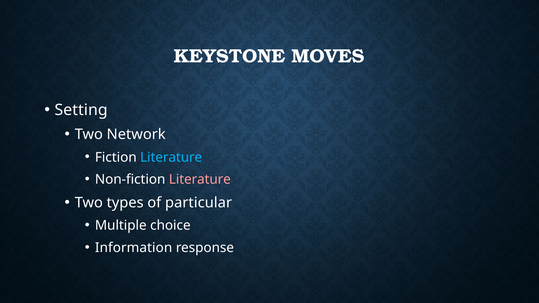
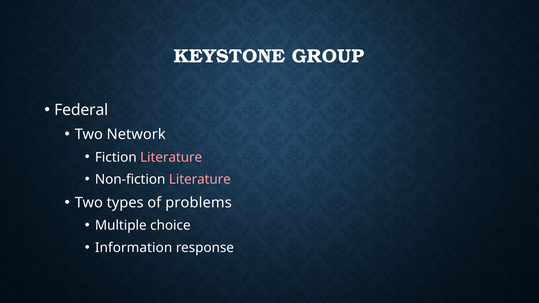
MOVES: MOVES -> GROUP
Setting: Setting -> Federal
Literature at (171, 157) colour: light blue -> pink
particular: particular -> problems
